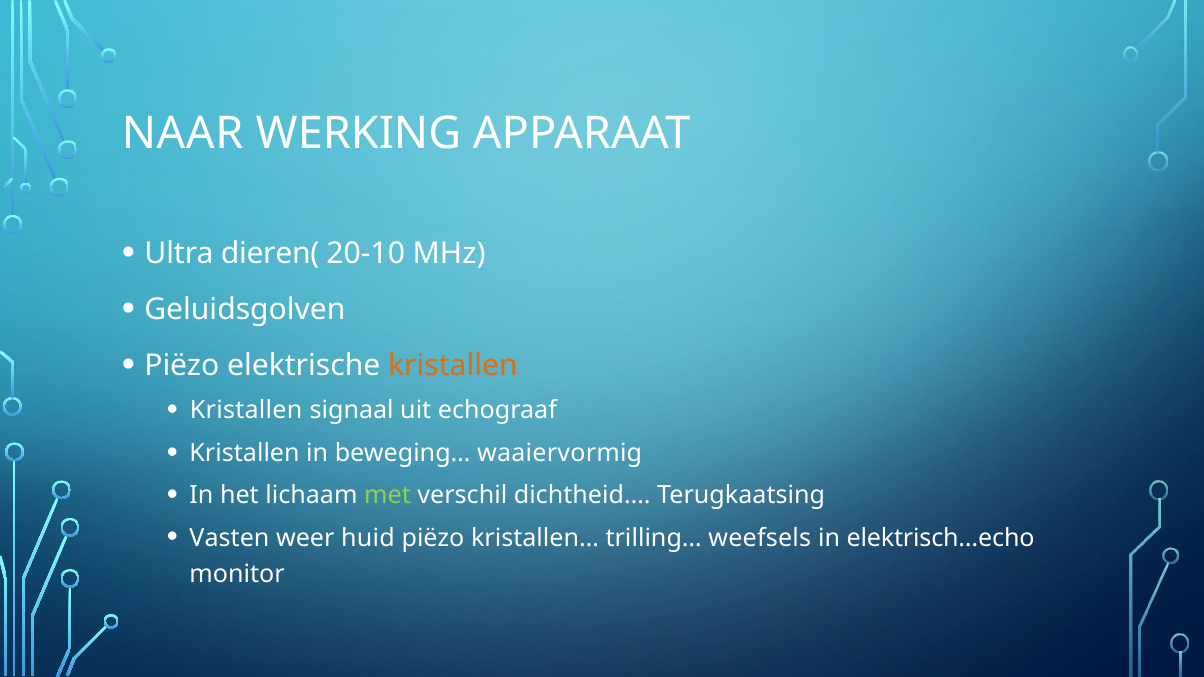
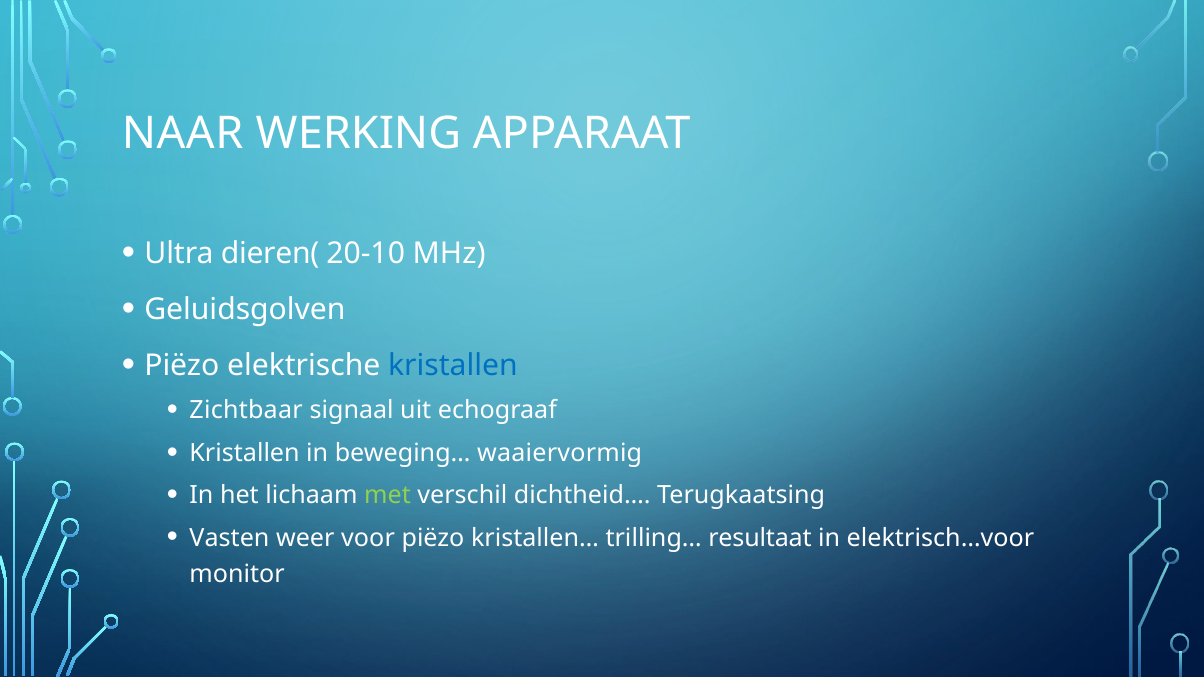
kristallen at (453, 366) colour: orange -> blue
Kristallen at (246, 411): Kristallen -> Zichtbaar
huid: huid -> voor
weefsels: weefsels -> resultaat
elektrisch…echo: elektrisch…echo -> elektrisch…voor
